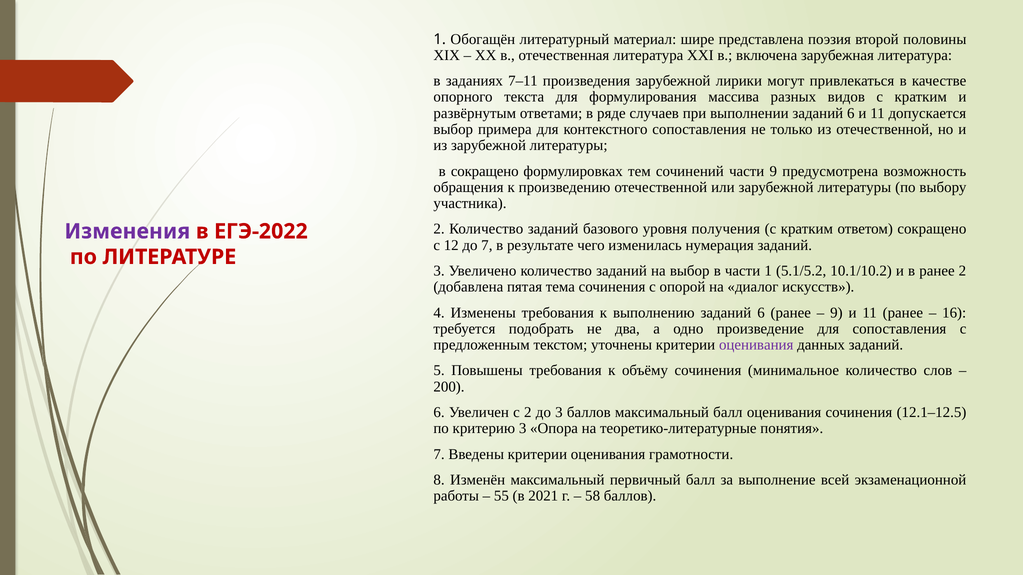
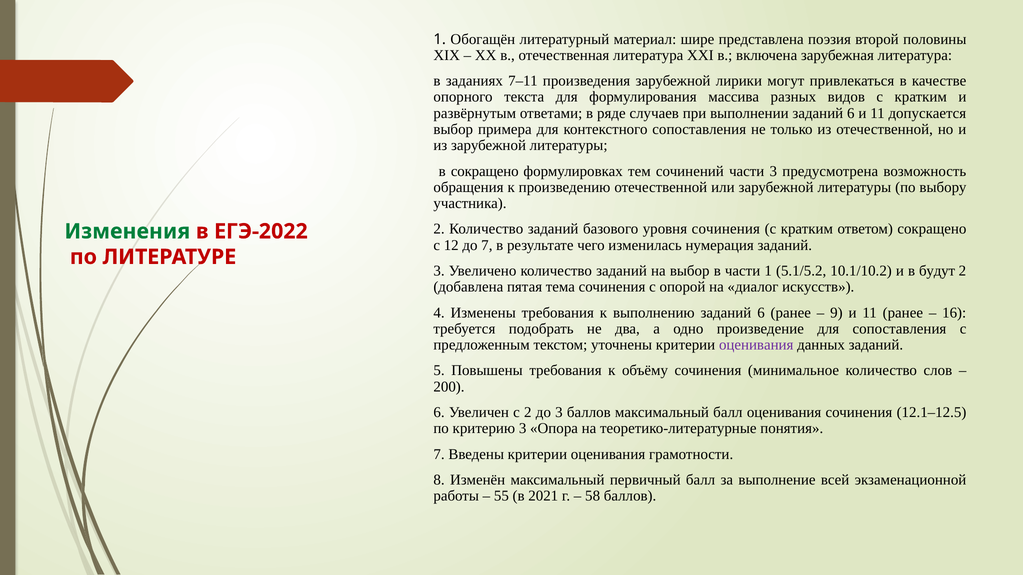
части 9: 9 -> 3
уровня получения: получения -> сочинения
Изменения colour: purple -> green
в ранее: ранее -> будут
